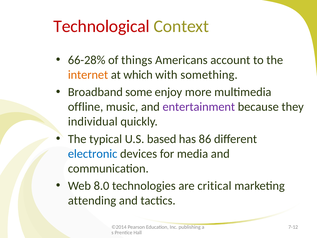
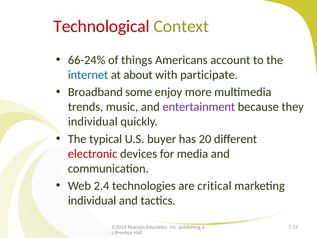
66-28%: 66-28% -> 66-24%
internet colour: orange -> blue
which: which -> about
something: something -> participate
offline: offline -> trends
based: based -> buyer
86: 86 -> 20
electronic colour: blue -> red
8.0: 8.0 -> 2.4
attending at (92, 200): attending -> individual
